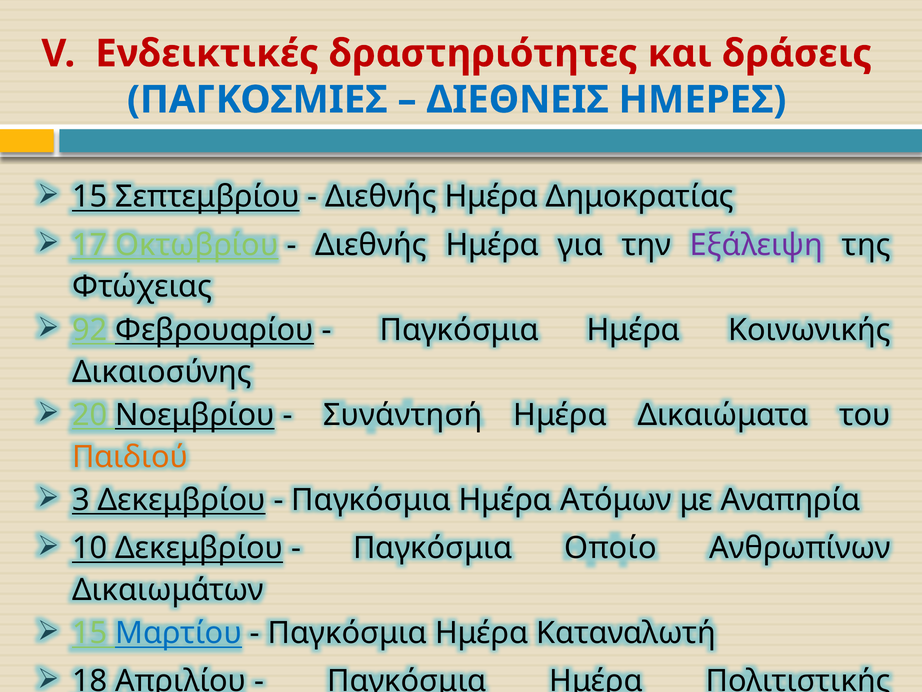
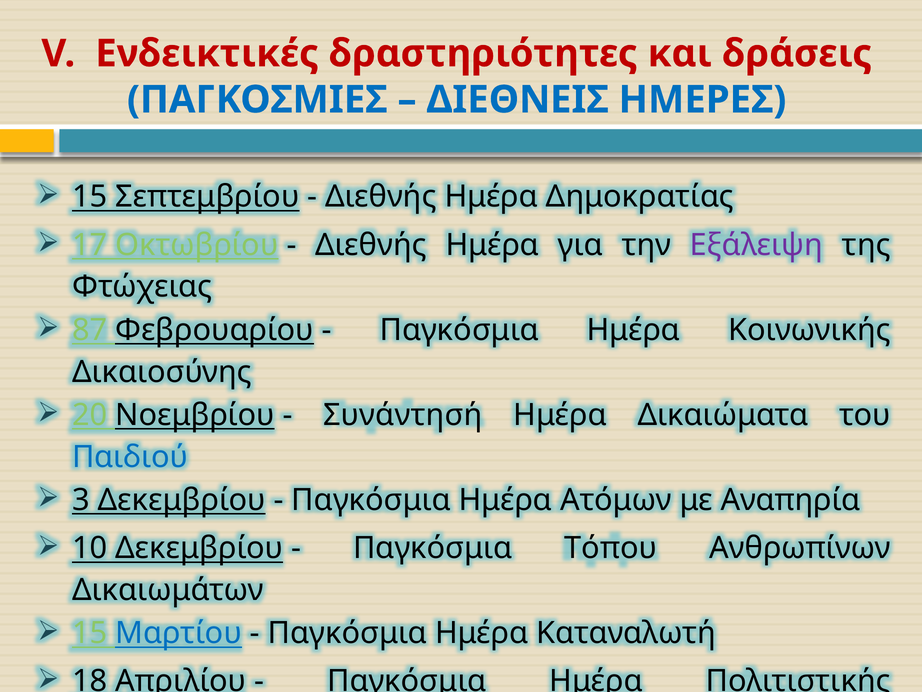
92: 92 -> 87
Παιδιού colour: orange -> blue
Οποίο: Οποίο -> Τόπου
